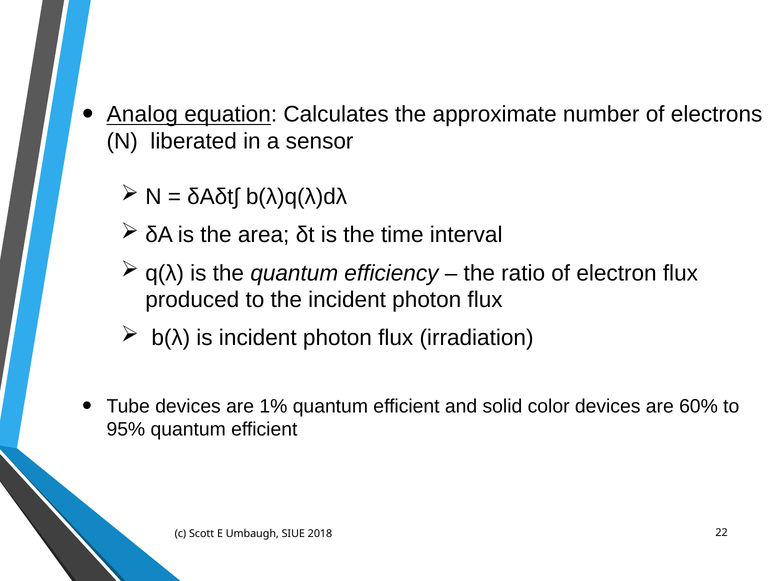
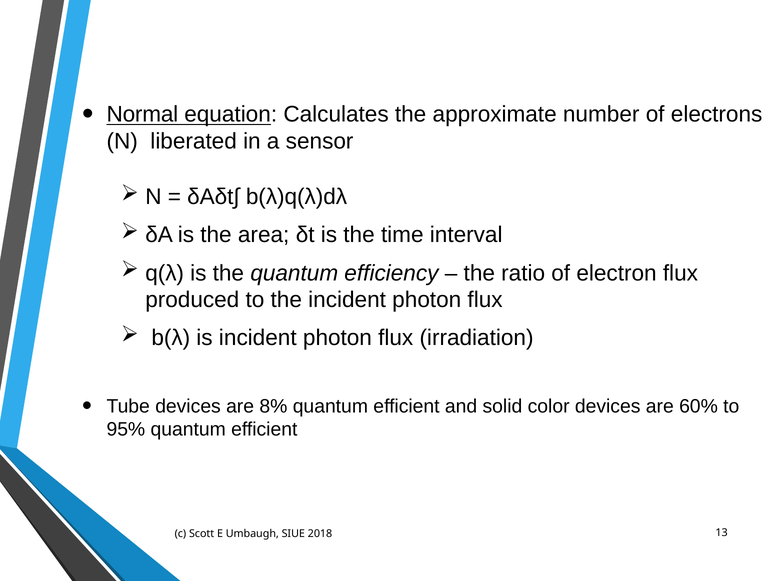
Analog: Analog -> Normal
1%: 1% -> 8%
22: 22 -> 13
